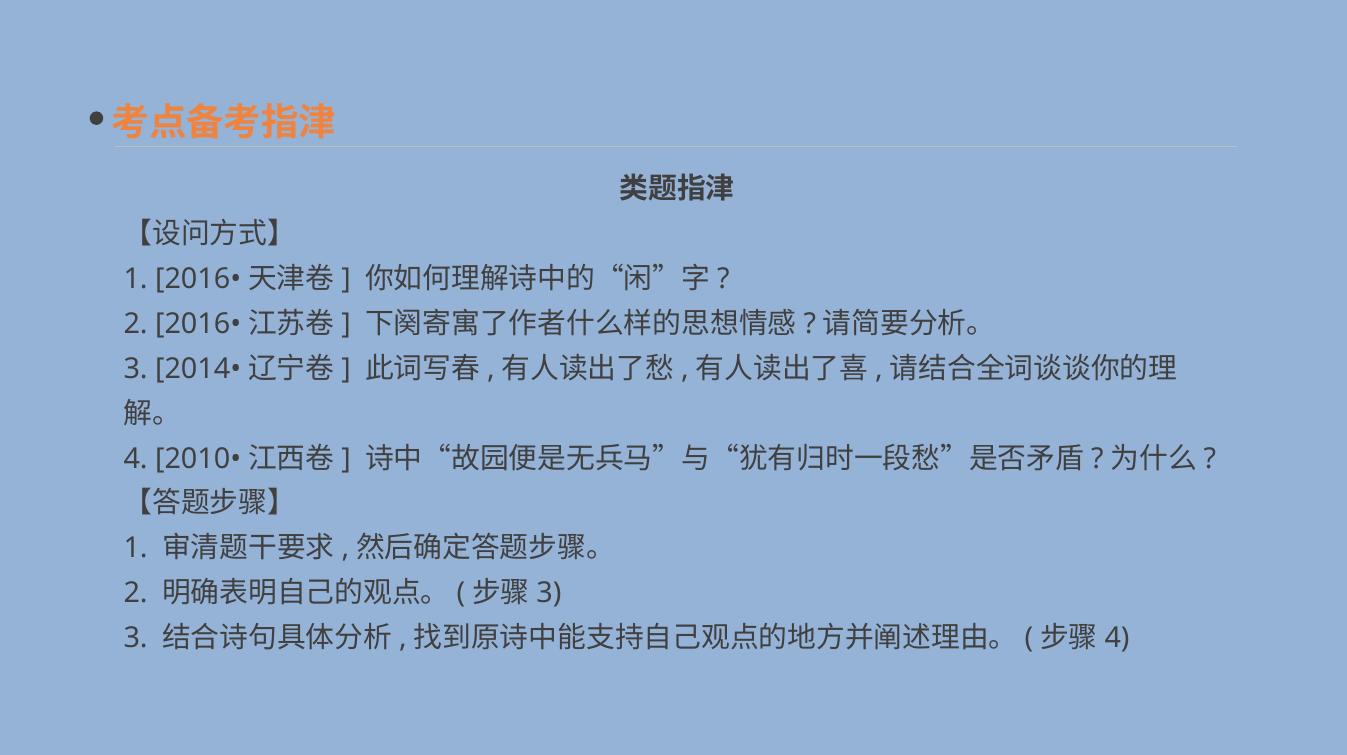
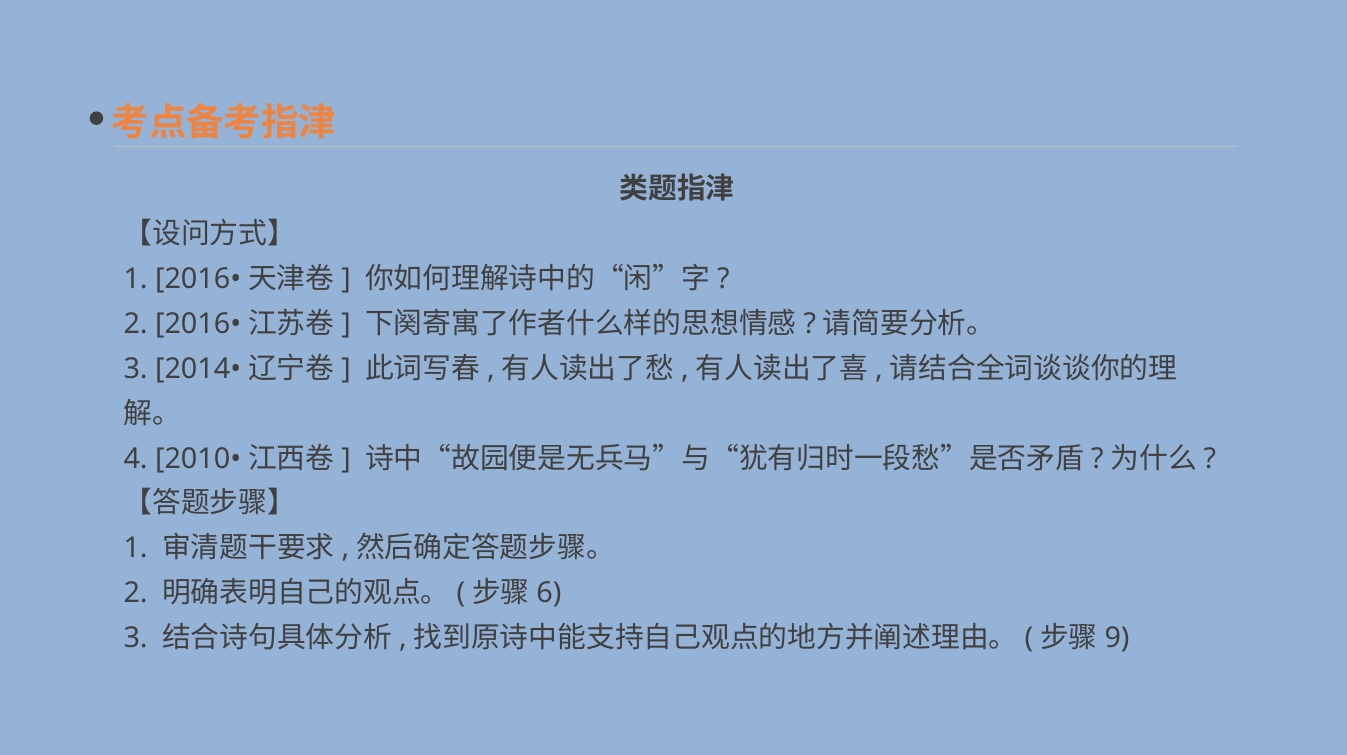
3 at (549, 593): 3 -> 6
4 at (1117, 638): 4 -> 9
